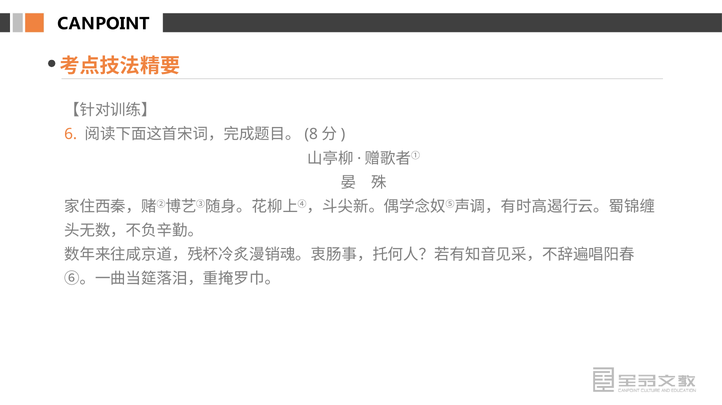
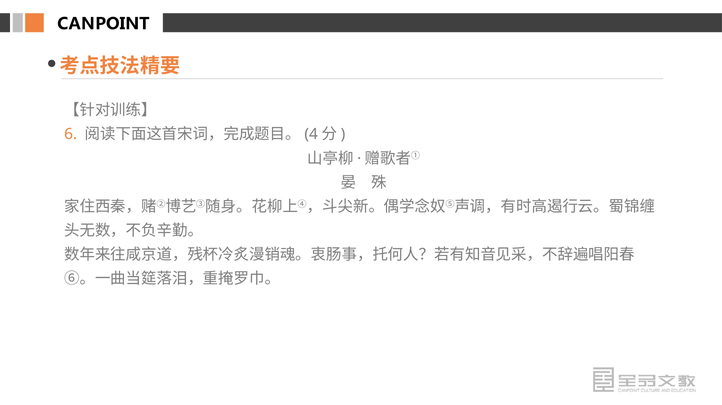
8: 8 -> 4
